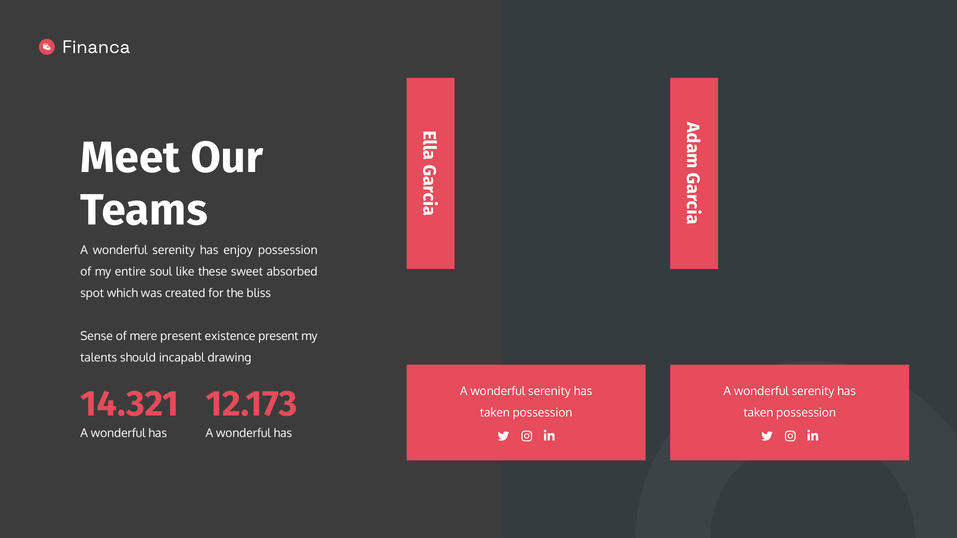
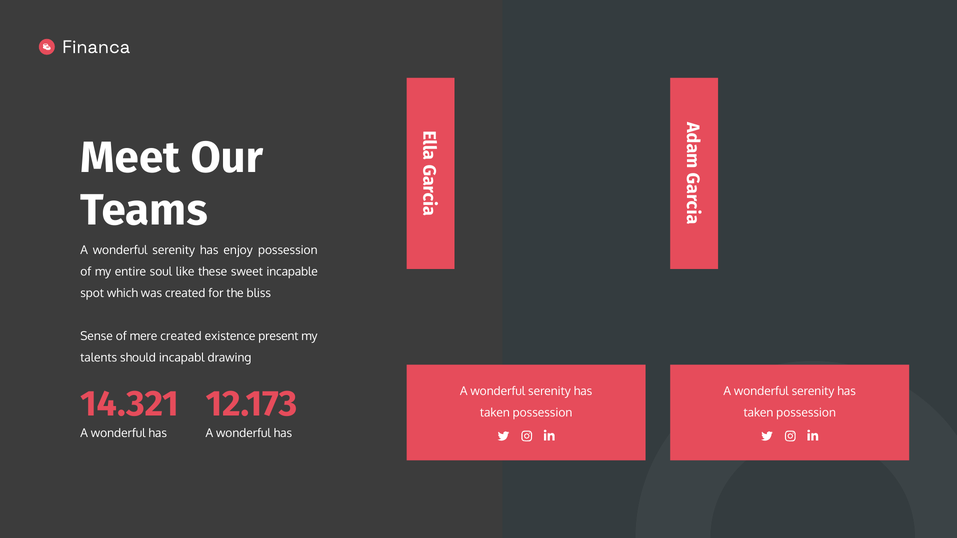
absorbed: absorbed -> incapable
mere present: present -> created
